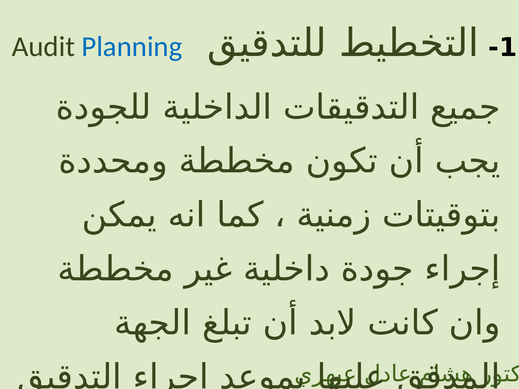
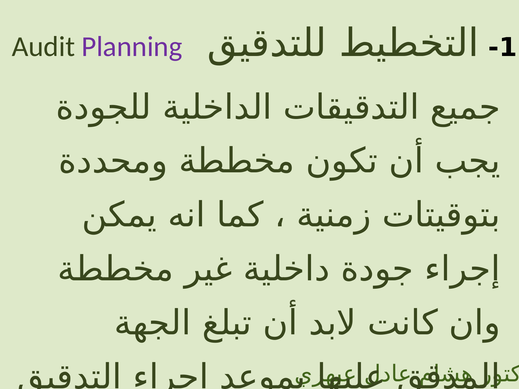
Planning colour: blue -> purple
